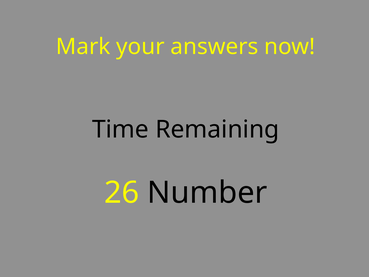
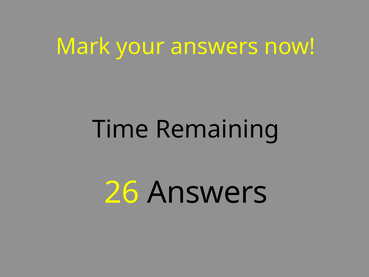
26 Number: Number -> Answers
